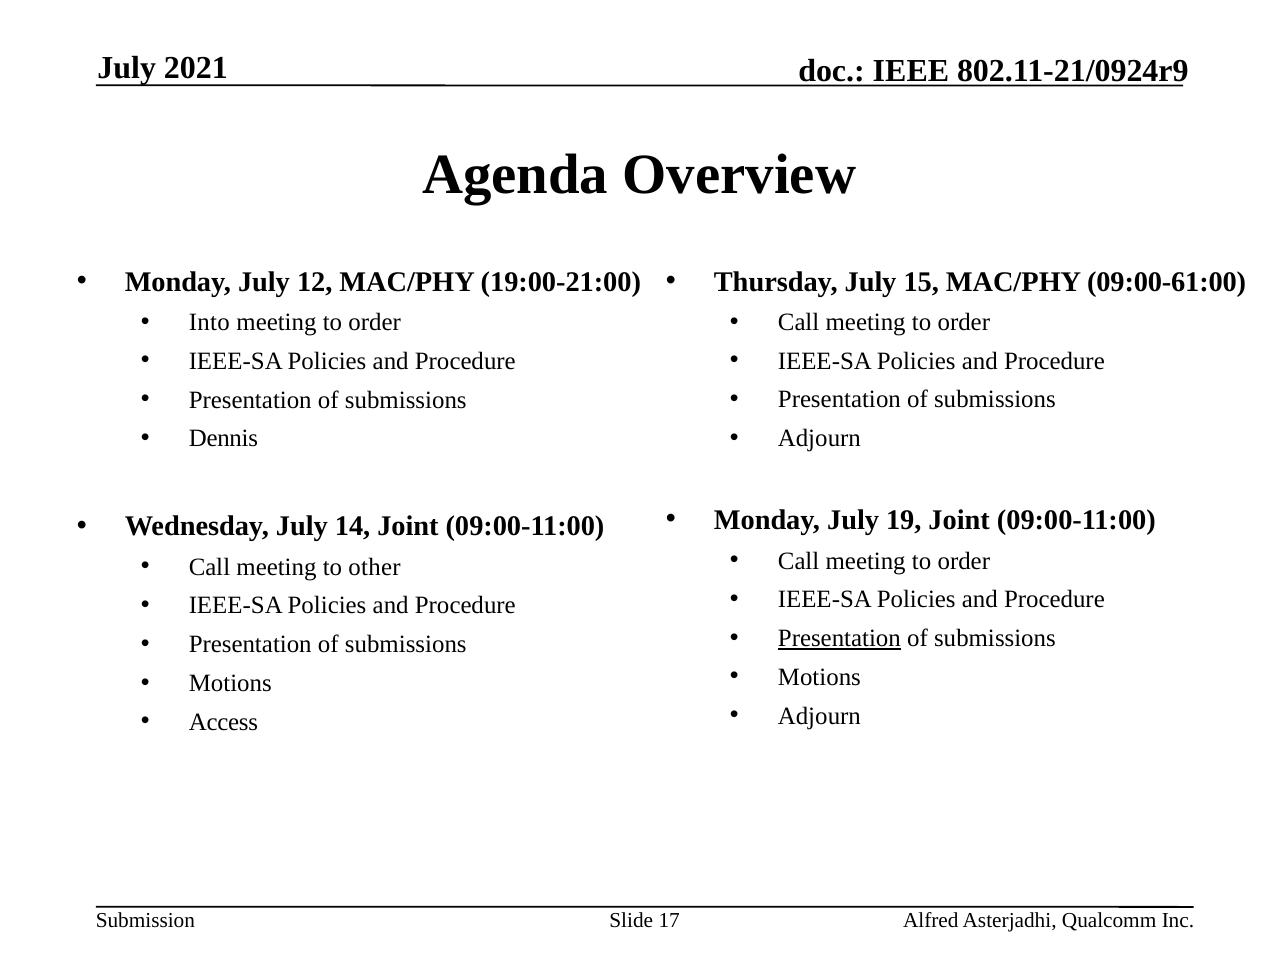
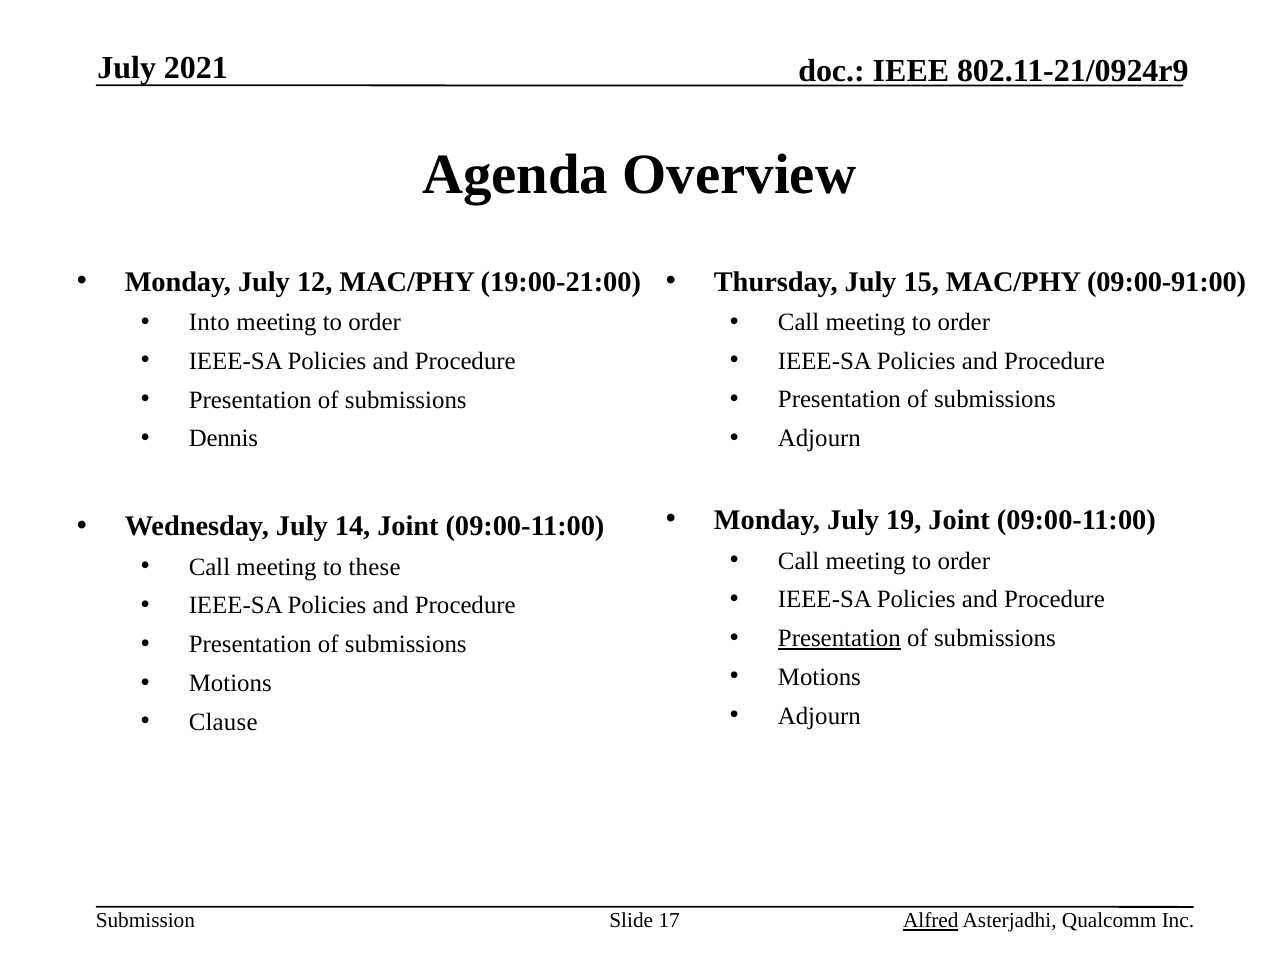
09:00-61:00: 09:00-61:00 -> 09:00-91:00
other: other -> these
Access: Access -> Clause
Alfred underline: none -> present
